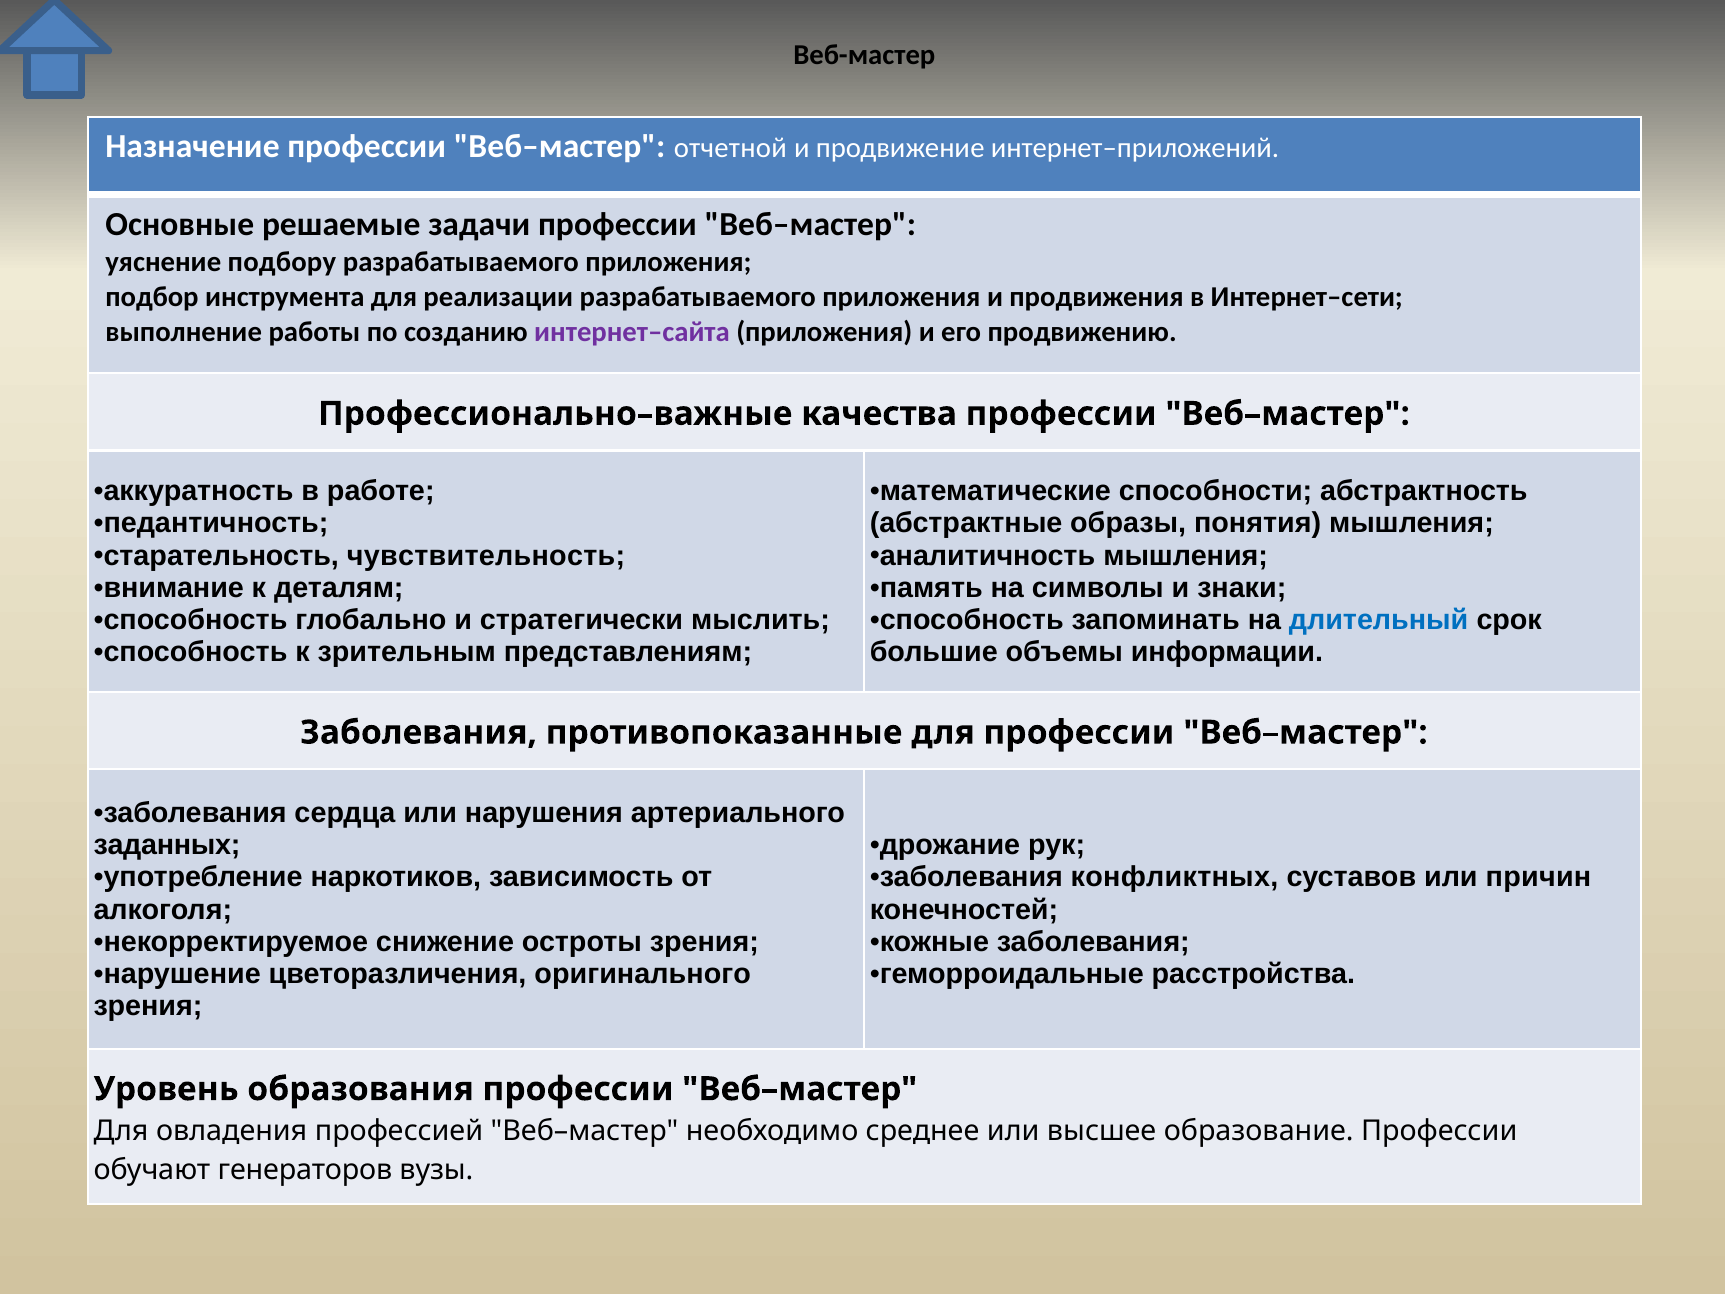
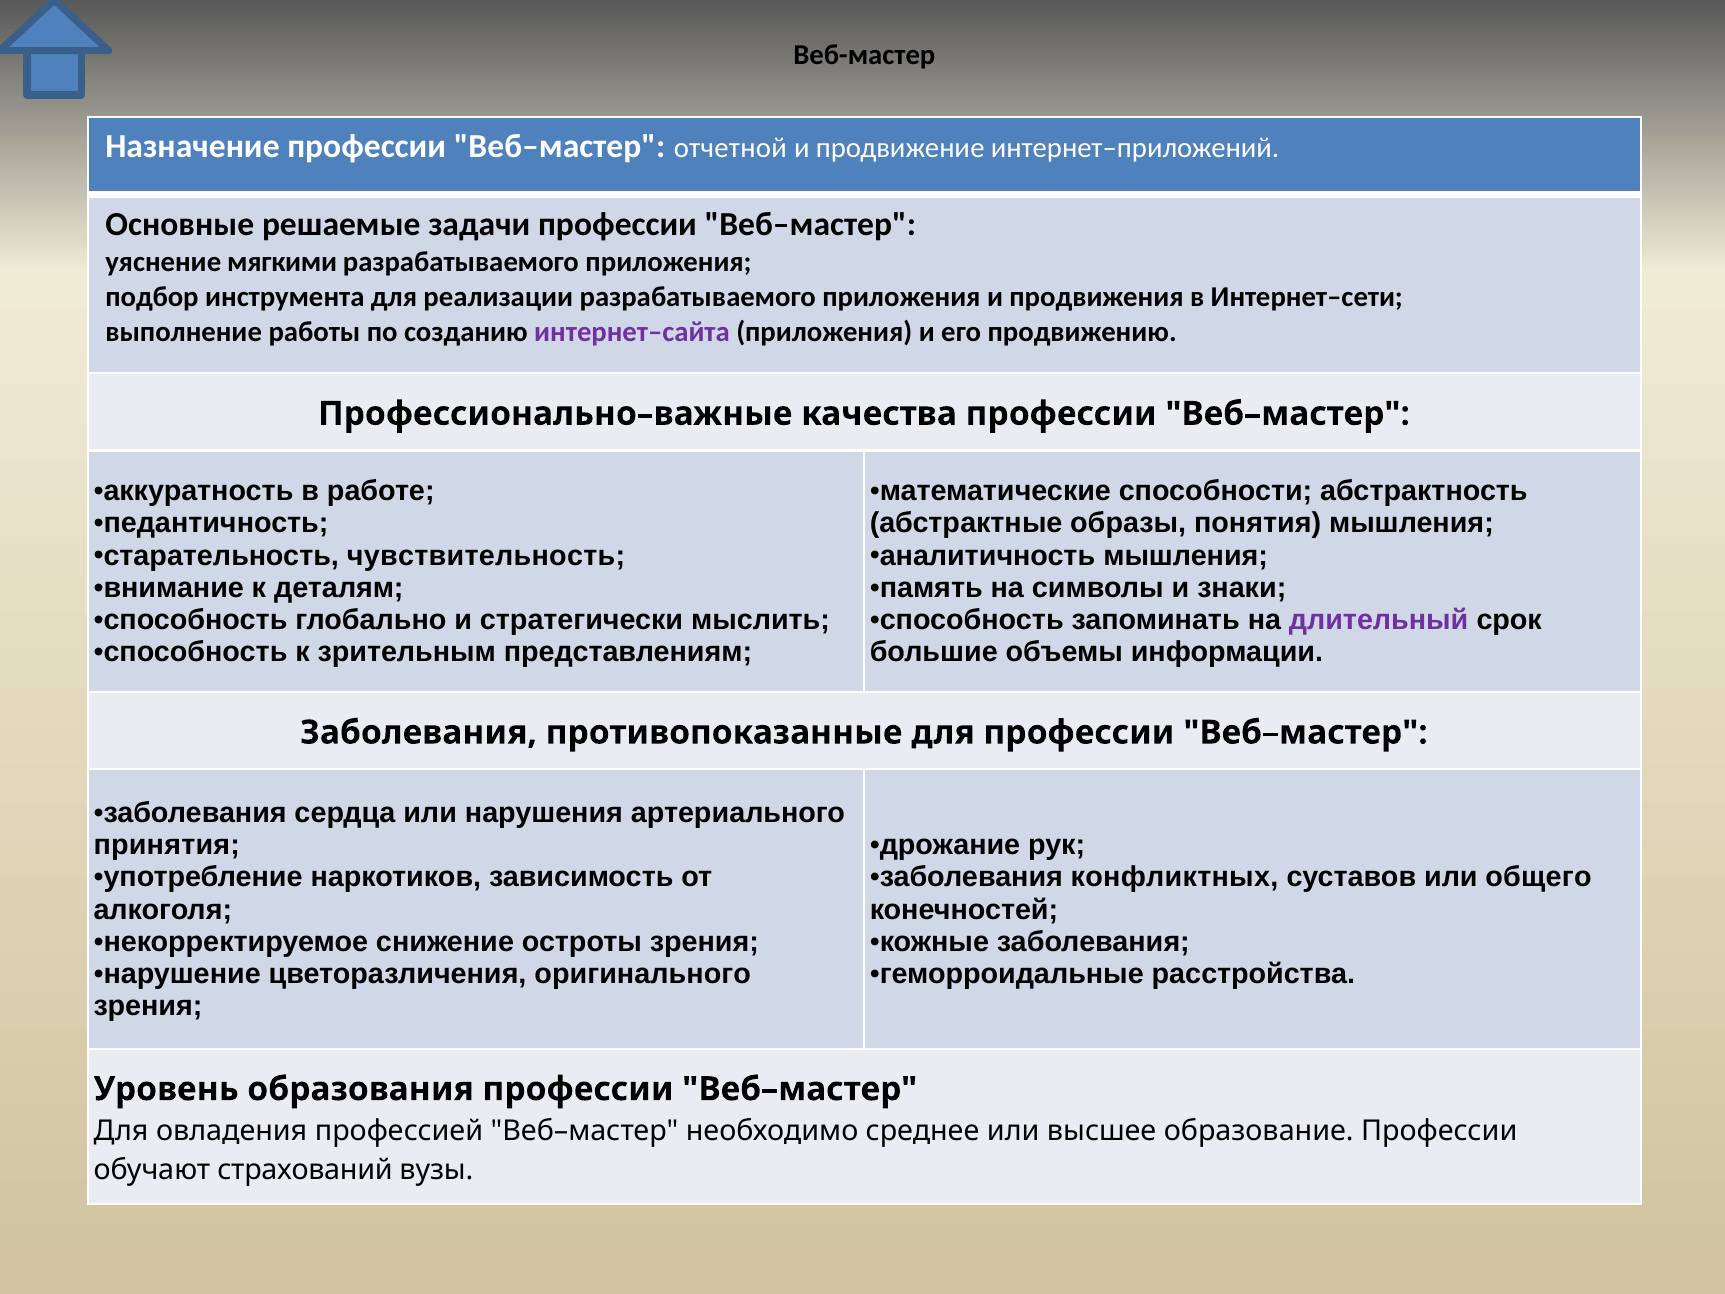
подбору: подбору -> мягкими
длительный colour: blue -> purple
заданных: заданных -> принятия
причин: причин -> общего
генераторов: генераторов -> страхований
